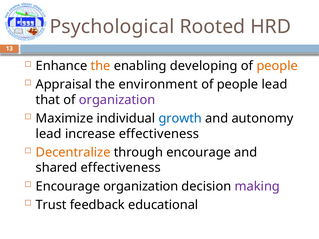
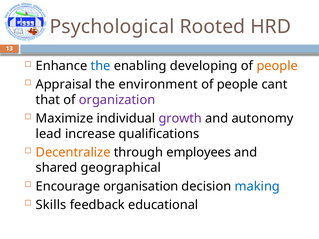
the at (101, 66) colour: orange -> blue
people lead: lead -> cant
growth colour: blue -> purple
increase effectiveness: effectiveness -> qualifications
through encourage: encourage -> employees
shared effectiveness: effectiveness -> geographical
Encourage organization: organization -> organisation
making colour: purple -> blue
Trust: Trust -> Skills
